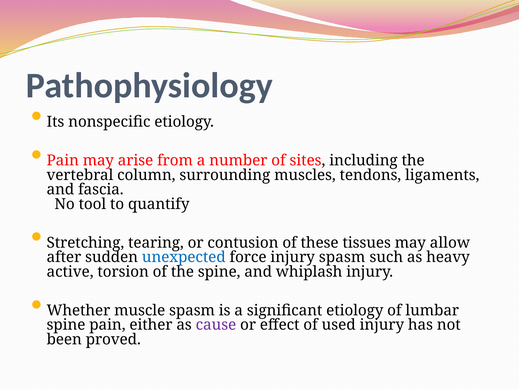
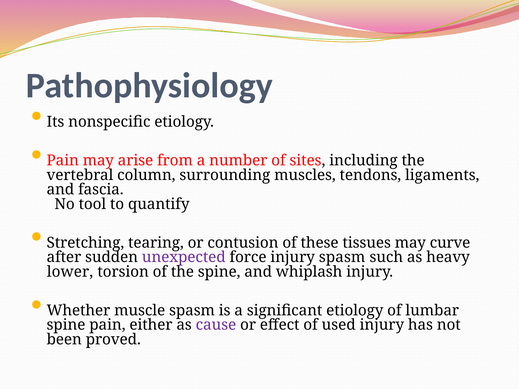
allow: allow -> curve
unexpected colour: blue -> purple
active: active -> lower
